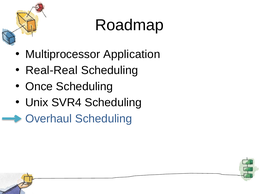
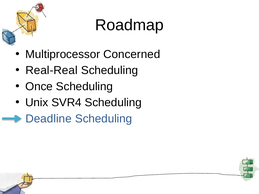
Application: Application -> Concerned
Overhaul: Overhaul -> Deadline
